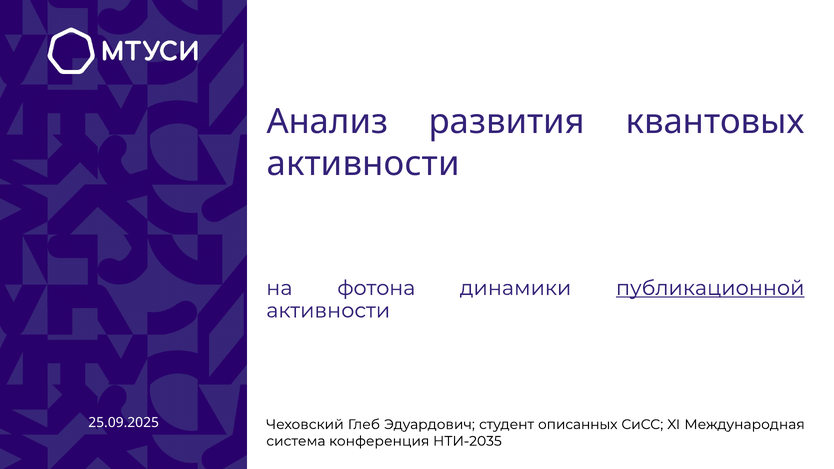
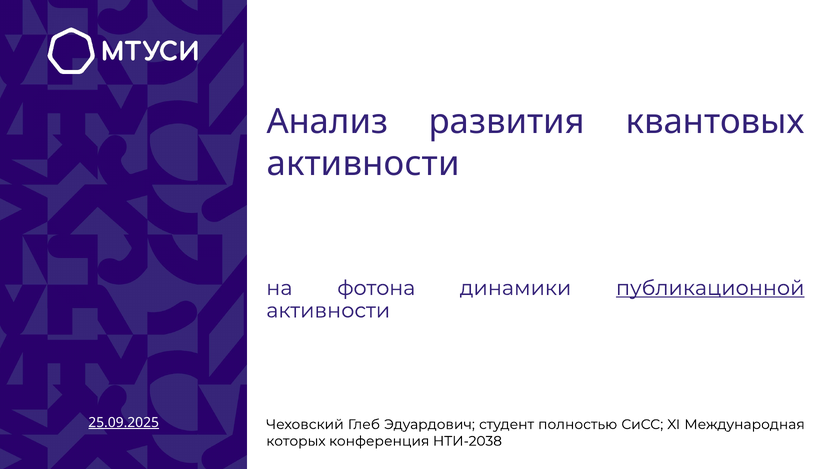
25.09.2025 underline: none -> present
описанных: описанных -> полностью
система: система -> которых
НТИ-2035: НТИ-2035 -> НТИ-2038
